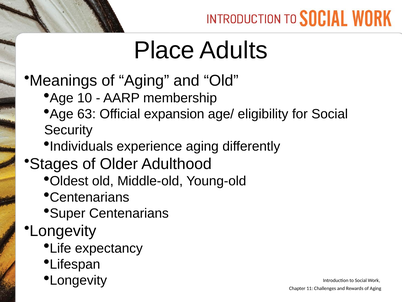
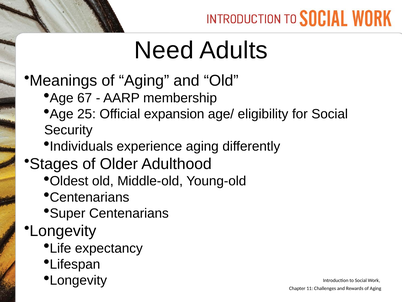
Place: Place -> Need
10: 10 -> 67
63: 63 -> 25
